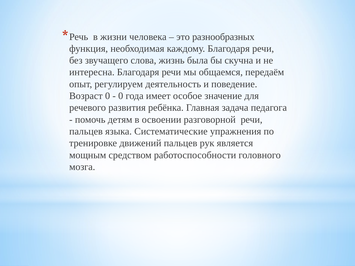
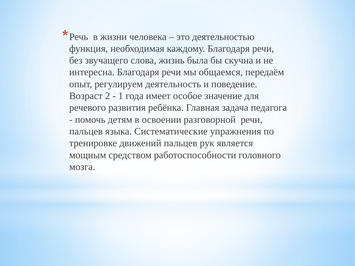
разнообразных: разнообразных -> деятельностью
Возраст 0: 0 -> 2
0 at (121, 96): 0 -> 1
